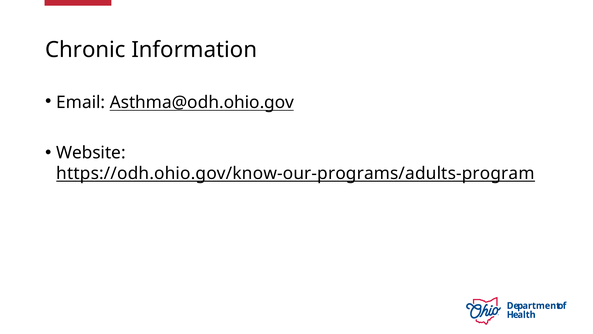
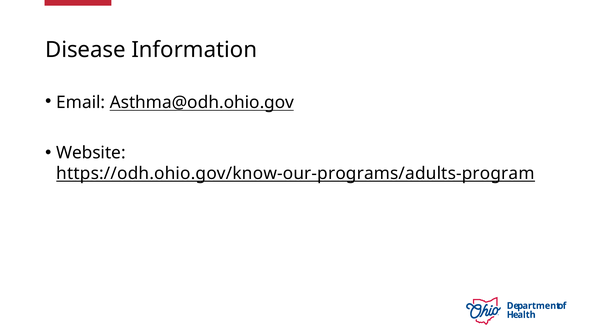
Chronic: Chronic -> Disease
